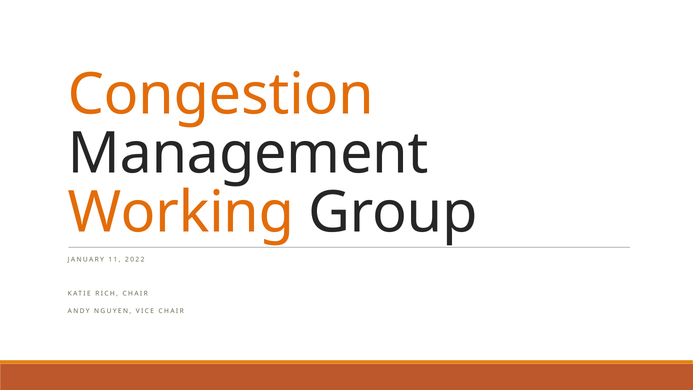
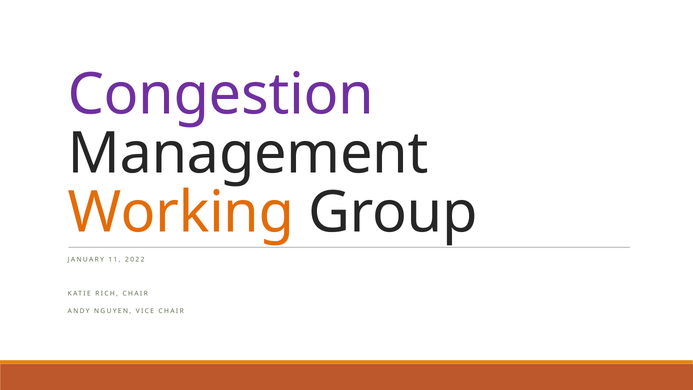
Congestion colour: orange -> purple
